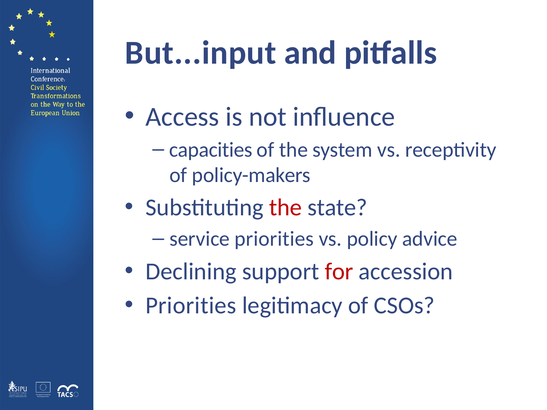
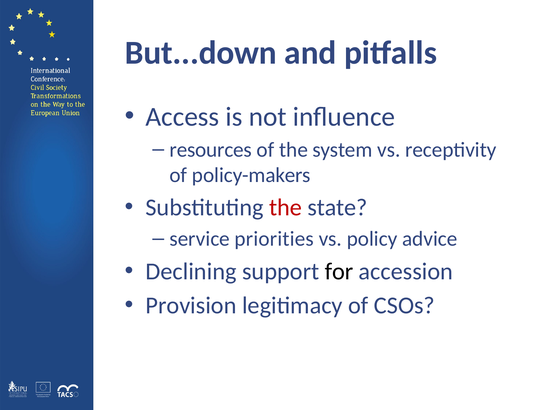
But...input: But...input -> But...down
capacities: capacities -> resources
for colour: red -> black
Priorities at (191, 306): Priorities -> Provision
